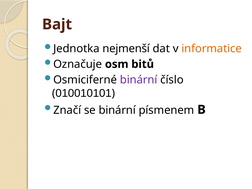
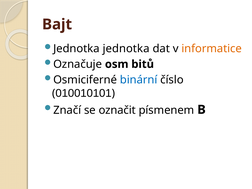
Jednotka nejmenší: nejmenší -> jednotka
binární at (139, 80) colour: purple -> blue
se binární: binární -> označit
